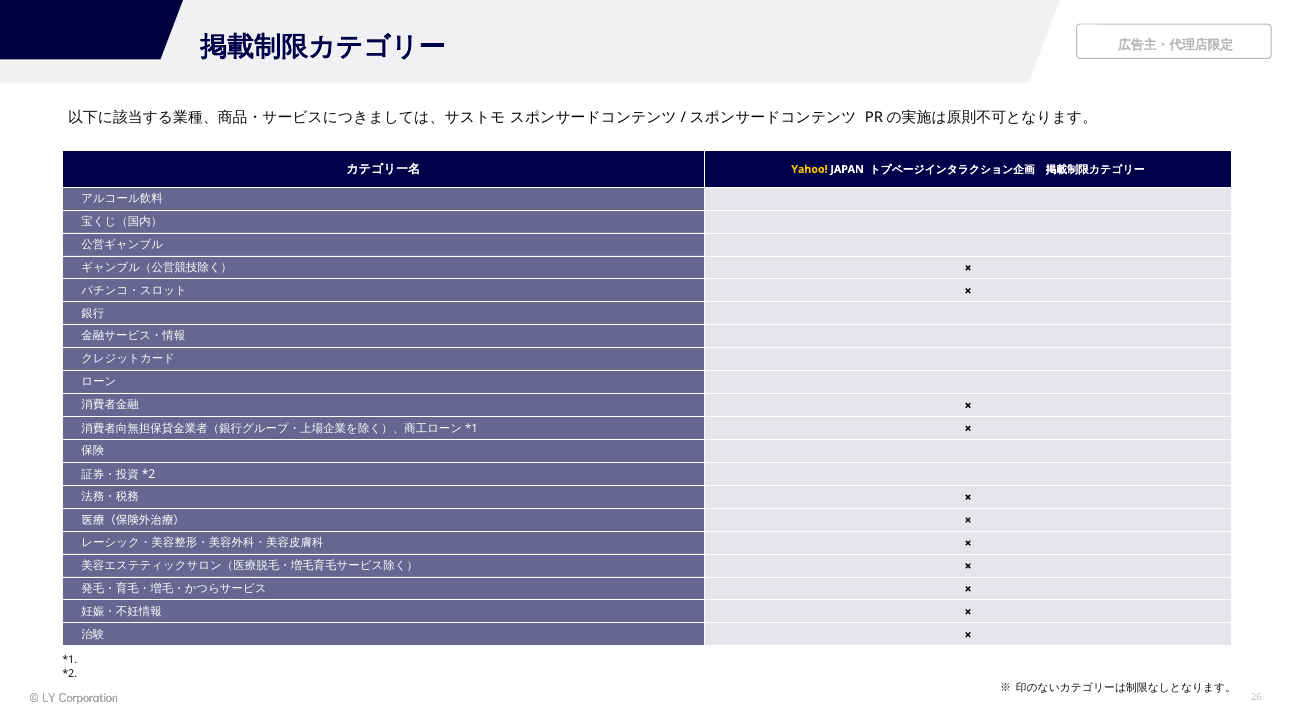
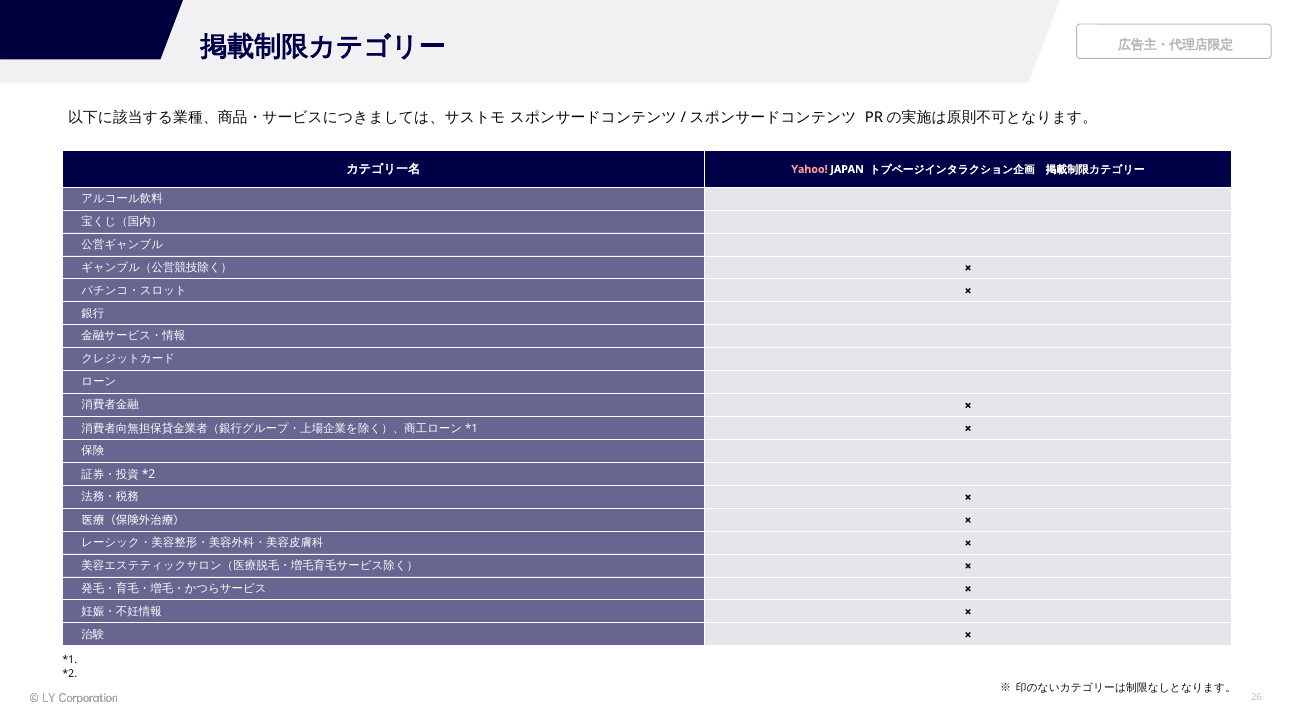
Yahoo colour: yellow -> pink
